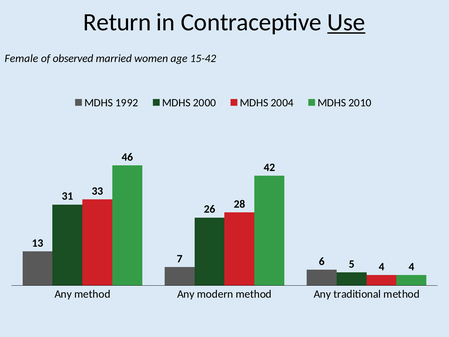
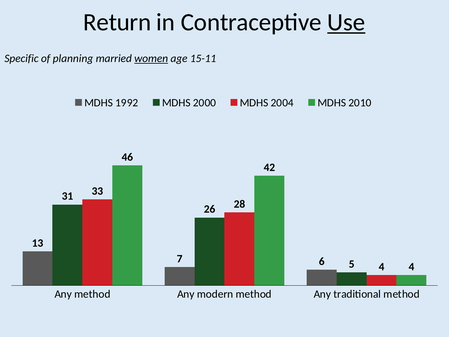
Female: Female -> Specific
observed: observed -> planning
women underline: none -> present
15-42: 15-42 -> 15-11
